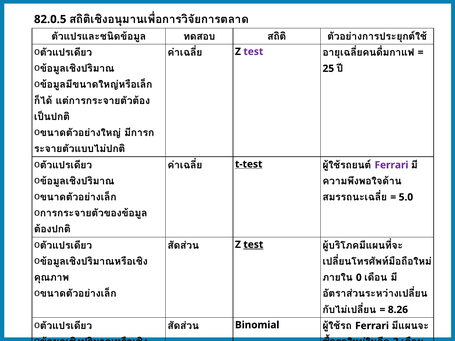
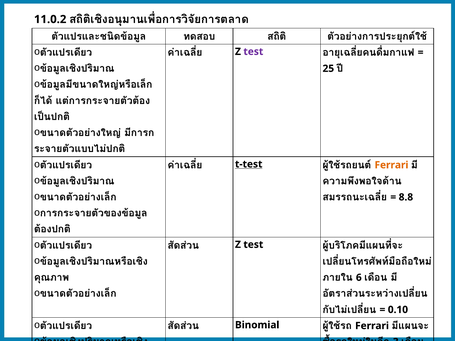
82.0.5: 82.0.5 -> 11.0.2
Ferrari at (391, 165) colour: purple -> orange
5.0: 5.0 -> 8.8
test at (253, 245) underline: present -> none
0: 0 -> 6
8.26: 8.26 -> 0.10
